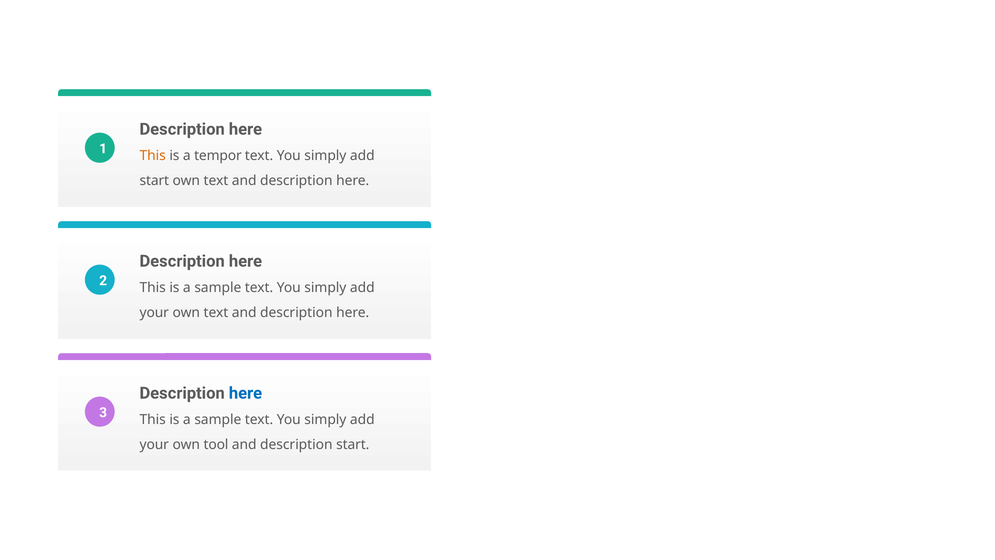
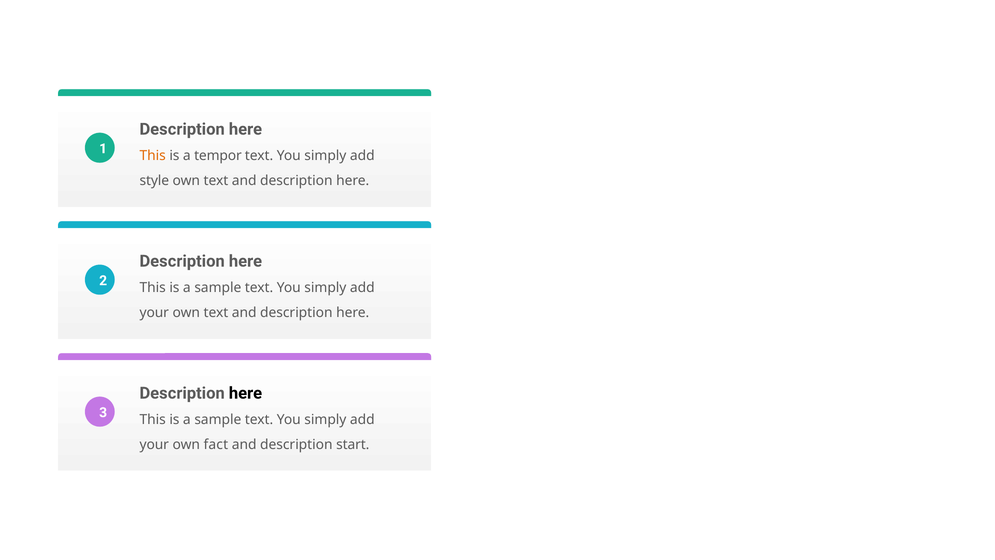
start at (154, 180): start -> style
here at (245, 393) colour: blue -> black
tool: tool -> fact
